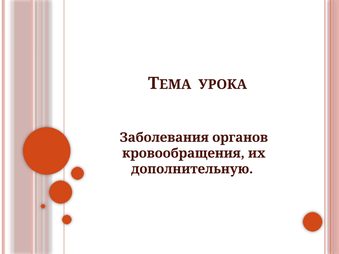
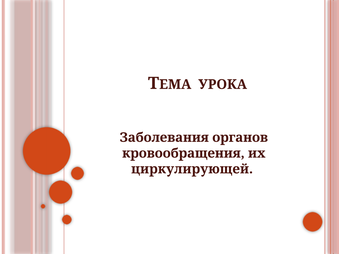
дополнительную: дополнительную -> циркулирующей
